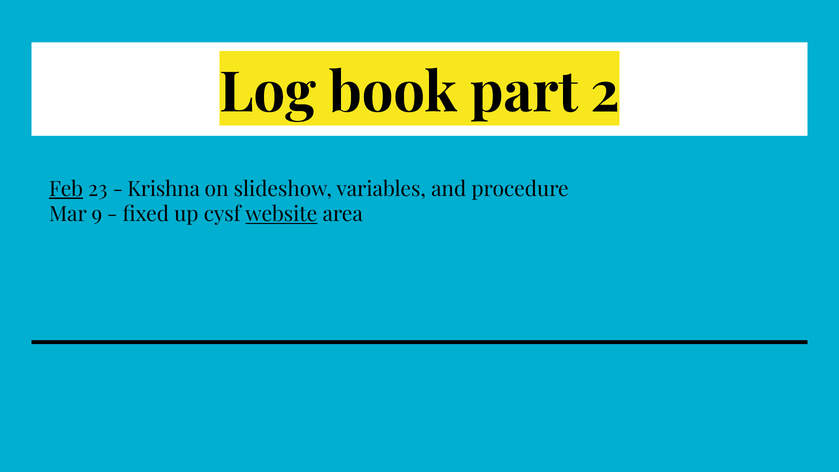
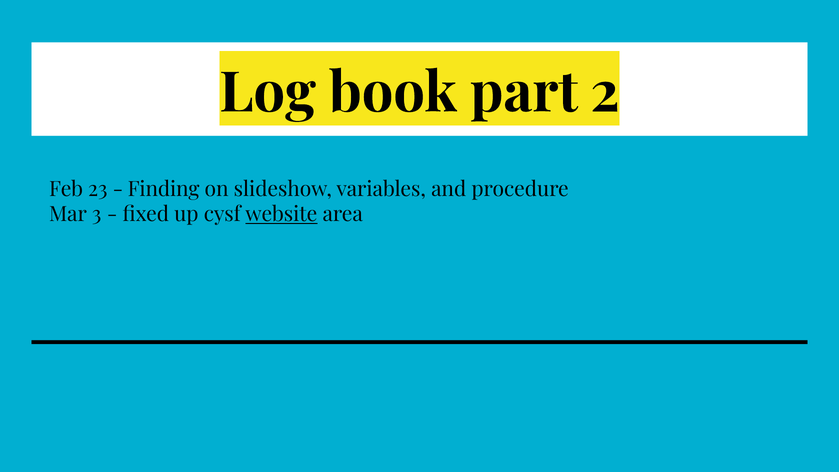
Feb underline: present -> none
Krishna: Krishna -> Finding
9: 9 -> 3
